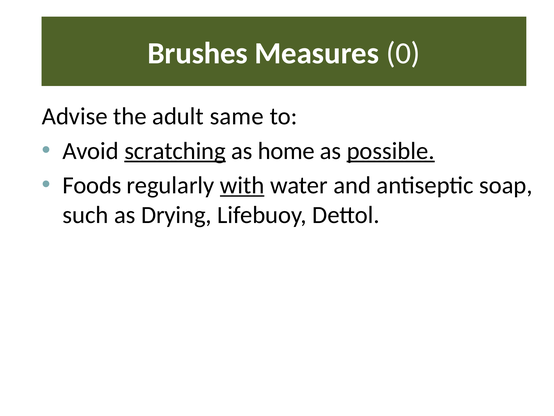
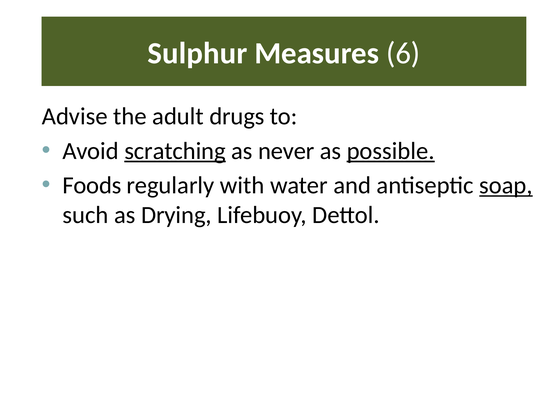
Brushes: Brushes -> Sulphur
0: 0 -> 6
same: same -> drugs
home: home -> never
with underline: present -> none
soap underline: none -> present
